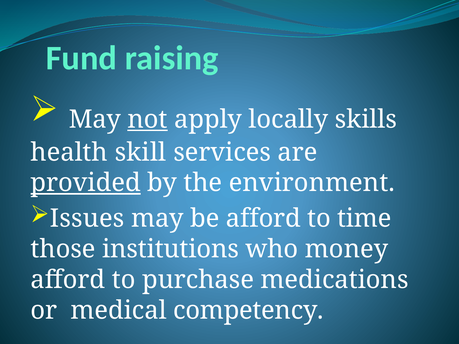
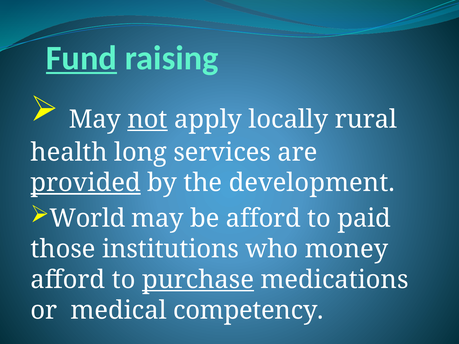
Fund underline: none -> present
skills: skills -> rural
skill: skill -> long
environment: environment -> development
Issues: Issues -> World
time: time -> paid
purchase underline: none -> present
